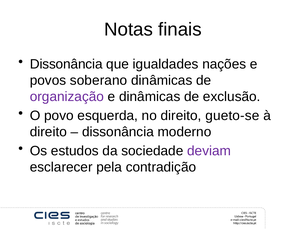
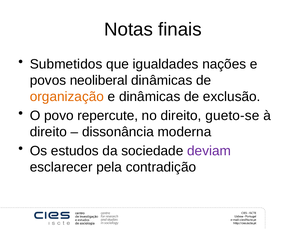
Dissonância at (66, 64): Dissonância -> Submetidos
soberano: soberano -> neoliberal
organização colour: purple -> orange
esquerda: esquerda -> repercute
moderno: moderno -> moderna
